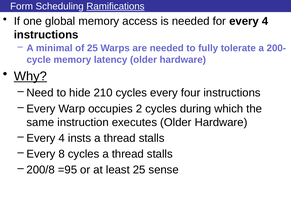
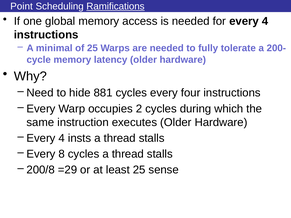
Form: Form -> Point
Why underline: present -> none
210: 210 -> 881
=95: =95 -> =29
